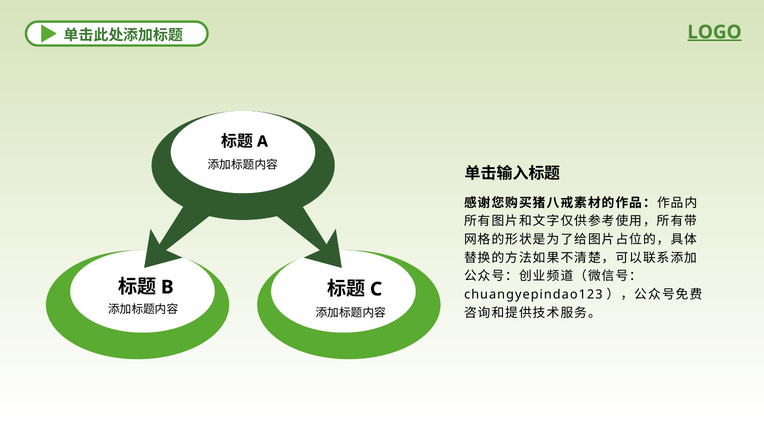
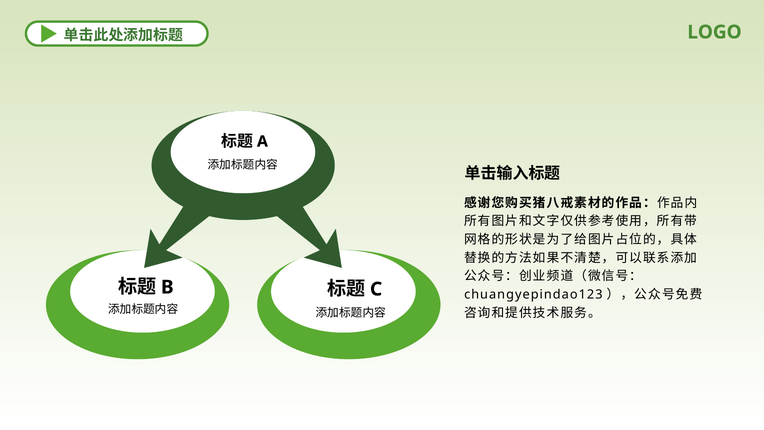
LOGO underline: present -> none
